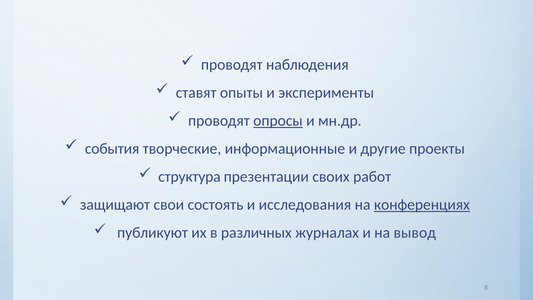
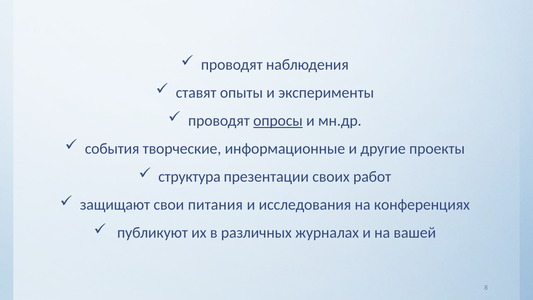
состоять: состоять -> питания
конференциях underline: present -> none
вывод: вывод -> вашей
